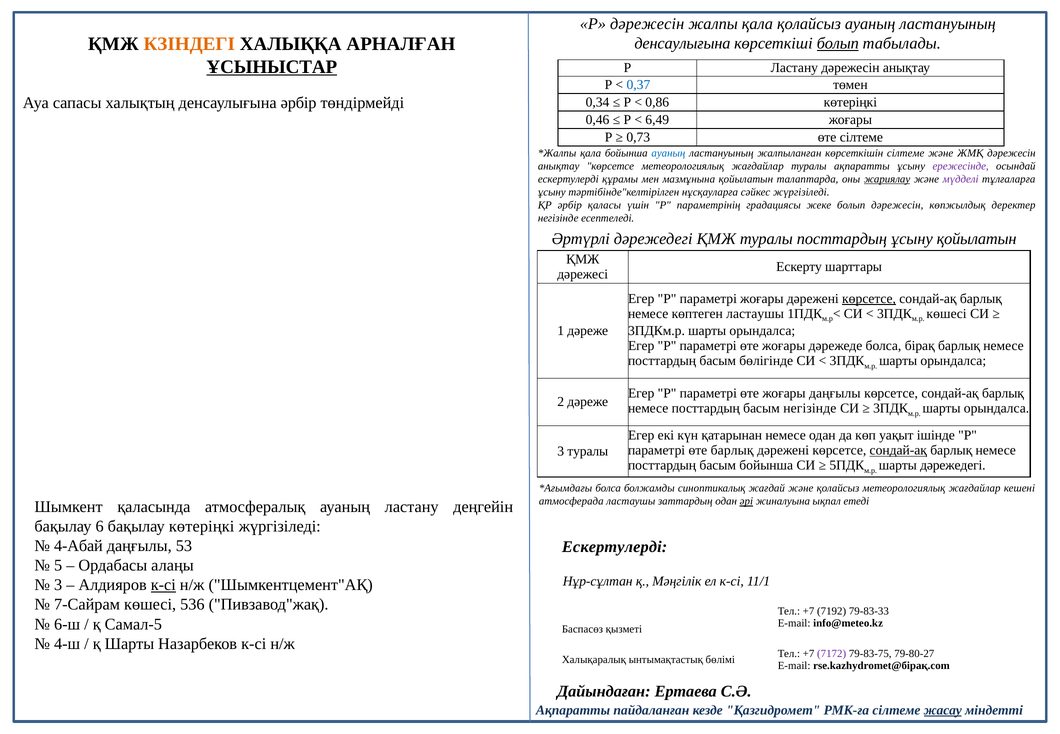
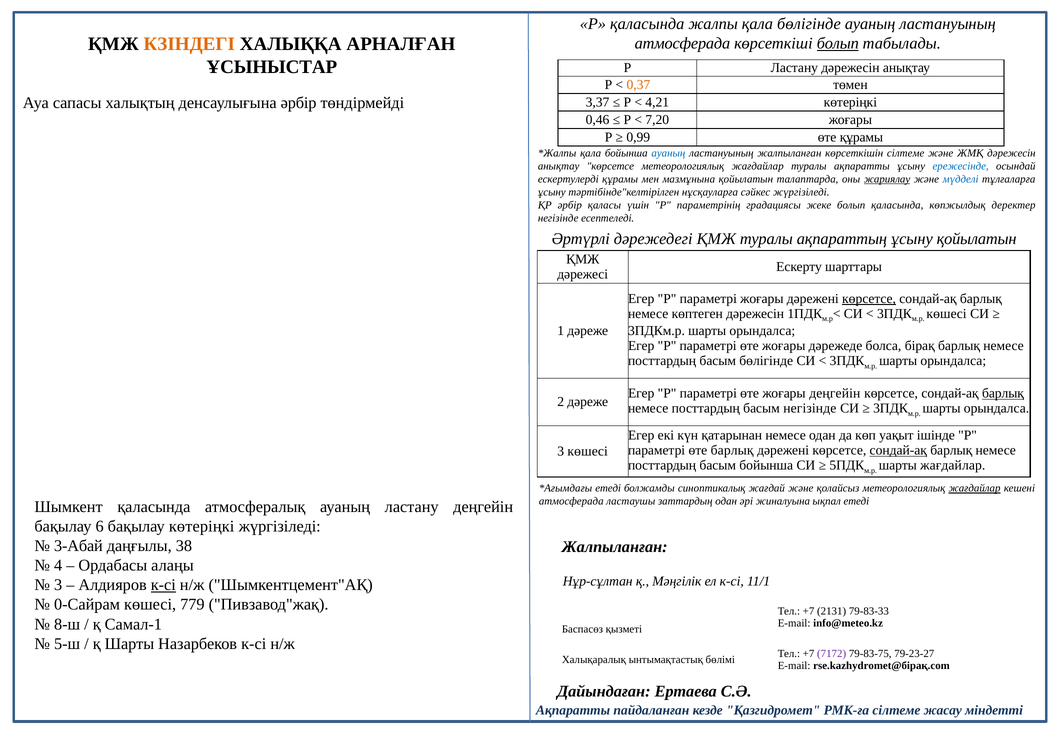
Р дәрежесін: дәрежесін -> қаласында
қала қолайсыз: қолайсыз -> бөлігінде
денсаулығына at (682, 44): денсаулығына -> атмосферада
ҰСЫНЫСТАР underline: present -> none
0,37 colour: blue -> orange
0,34: 0,34 -> 3,37
0,86: 0,86 -> 4,21
6,49: 6,49 -> 7,20
0,73: 0,73 -> 0,99
өте сілтеме: сілтеме -> құрамы
ережесінде colour: purple -> blue
мүдделі colour: purple -> blue
болып дәрежесін: дәрежесін -> қаласында
туралы посттардың: посттардың -> ақпараттың
көптеген ластаушы: ластаушы -> дәрежесін
жоғары даңғылы: даңғылы -> деңгейін
барлық at (1003, 393) underline: none -> present
3 туралы: туралы -> көшесі
шарты дәрежедегі: дәрежедегі -> жағдайлар
болса at (608, 488): болса -> етеді
жағдайлар at (975, 488) underline: none -> present
әрі underline: present -> none
4-Абай: 4-Абай -> 3-Абай
53: 53 -> 38
Ескертулерді at (615, 547): Ескертулерді -> Жалпыланған
5: 5 -> 4
7-Сайрам: 7-Сайрам -> 0-Сайрам
536: 536 -> 779
7192: 7192 -> 2131
6-ш: 6-ш -> 8-ш
Самал-5: Самал-5 -> Самал-1
4-ш: 4-ш -> 5-ш
79-80-27: 79-80-27 -> 79-23-27
жасау underline: present -> none
